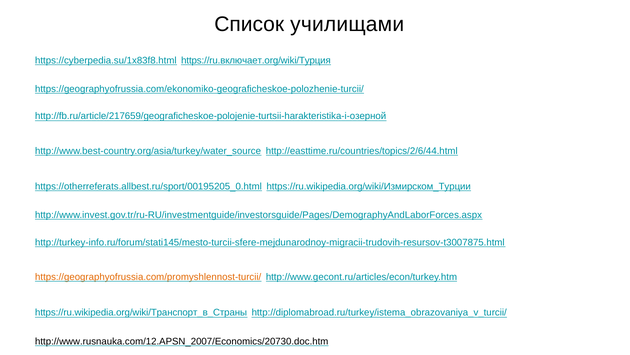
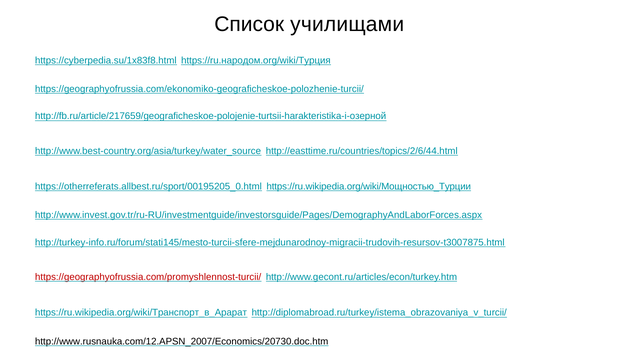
https://ru.включает.org/wiki/Турция: https://ru.включает.org/wiki/Турция -> https://ru.народом.org/wiki/Турция
https://ru.wikipedia.org/wiki/Измирском_Турции: https://ru.wikipedia.org/wiki/Измирском_Турции -> https://ru.wikipedia.org/wiki/Мощностью_Турции
https://geographyofrussia.com/promyshlennost-turcii/ colour: orange -> red
https://ru.wikipedia.org/wiki/Транспорт_в_Страны: https://ru.wikipedia.org/wiki/Транспорт_в_Страны -> https://ru.wikipedia.org/wiki/Транспорт_в_Арарат
